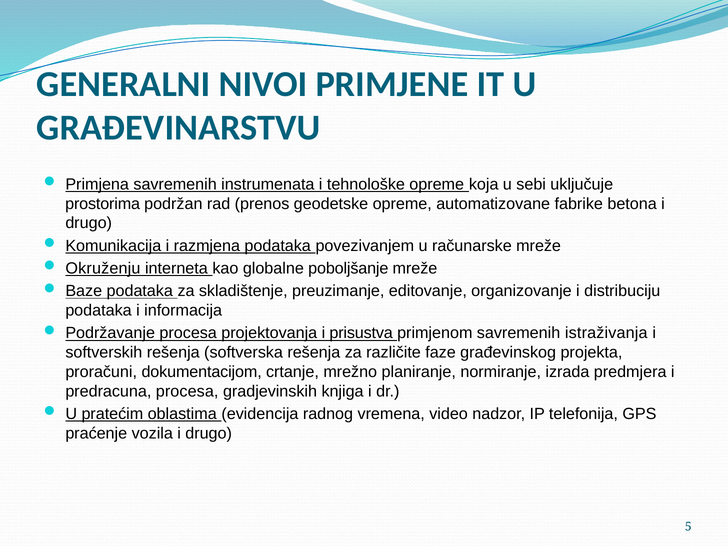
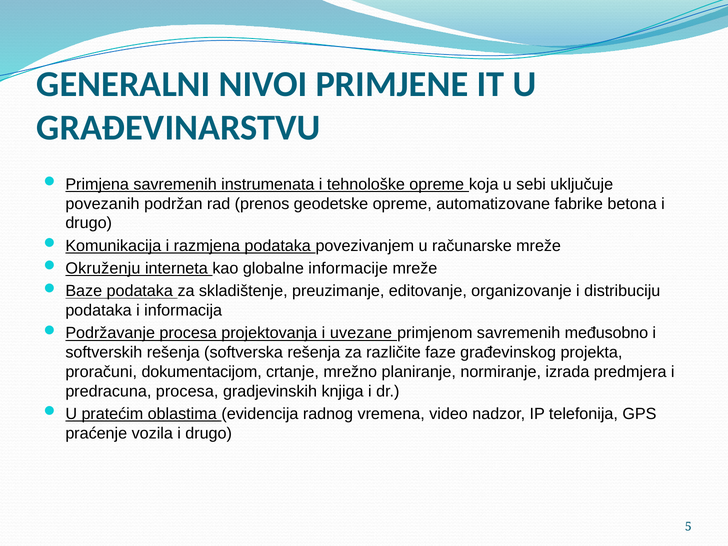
prostorima: prostorima -> povezanih
poboljšanje: poboljšanje -> informacije
prisustva: prisustva -> uvezane
istraživanja: istraživanja -> međusobno
